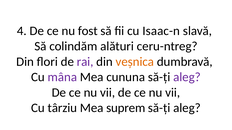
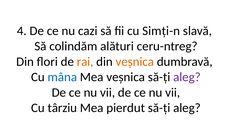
fost: fost -> cazi
Isaac-n: Isaac-n -> Simți-n
rai colour: purple -> orange
mâna colour: purple -> blue
Mea cununa: cununa -> veșnica
suprem: suprem -> pierdut
